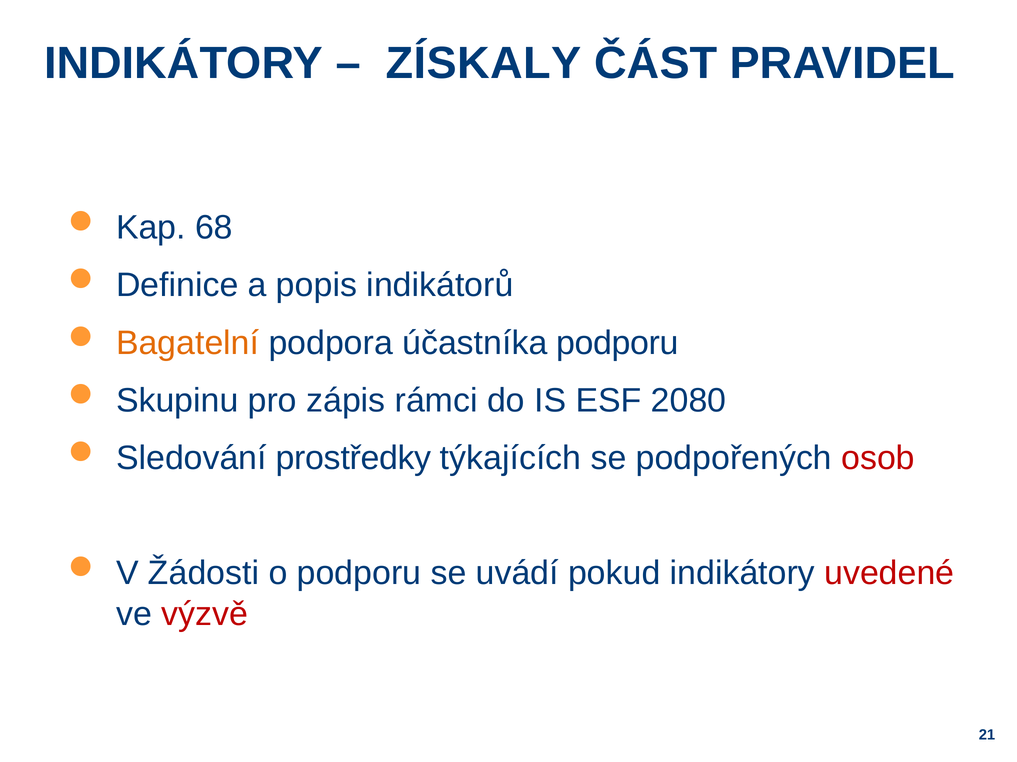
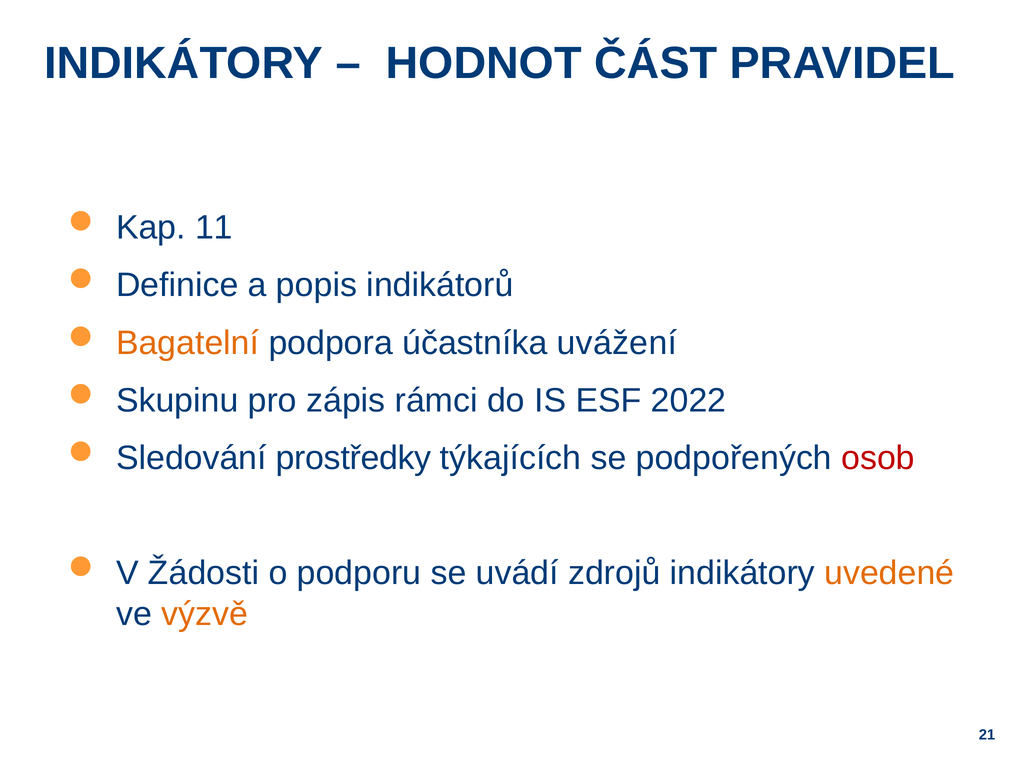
ZÍSKALY: ZÍSKALY -> HODNOT
68: 68 -> 11
účastníka podporu: podporu -> uvážení
2080: 2080 -> 2022
pokud: pokud -> zdrojů
uvedené colour: red -> orange
výzvě colour: red -> orange
